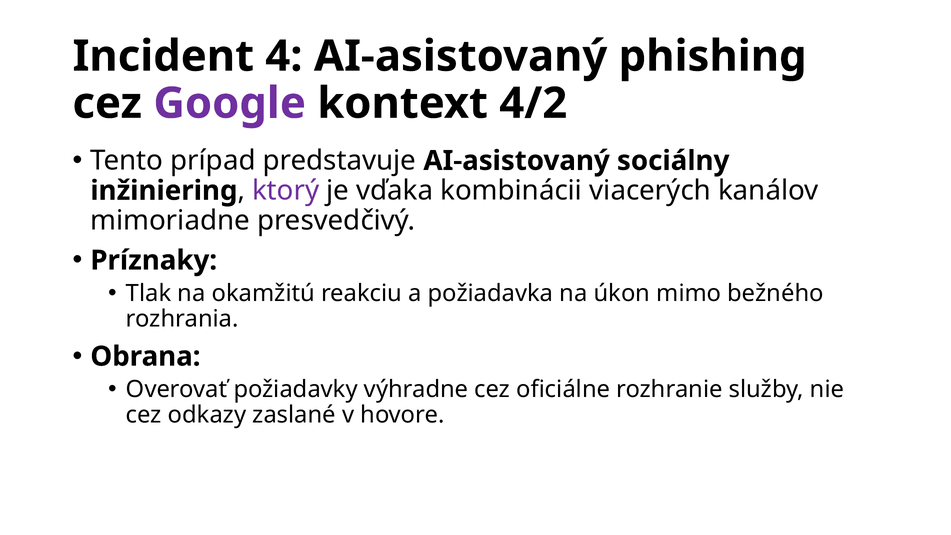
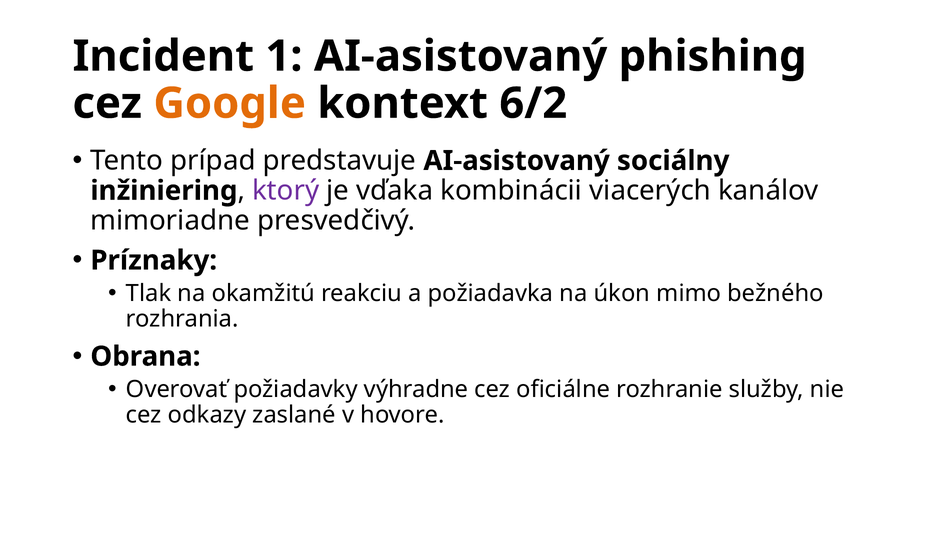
4: 4 -> 1
Google colour: purple -> orange
4/2: 4/2 -> 6/2
